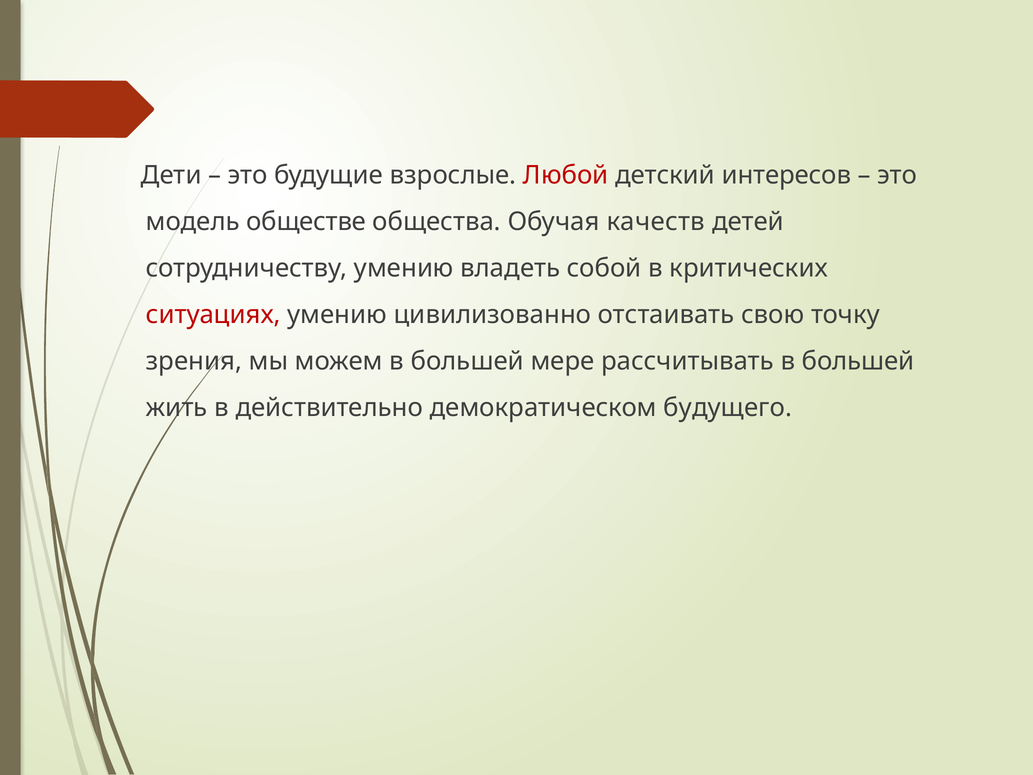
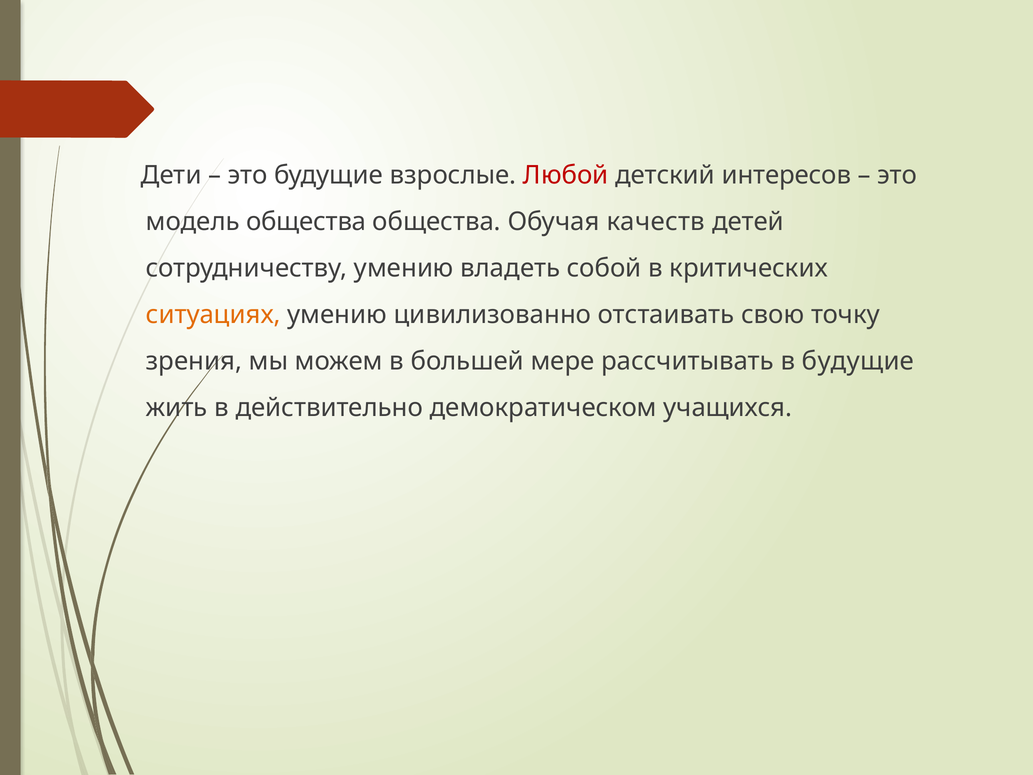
модель обществе: обществе -> общества
ситуациях colour: red -> orange
рассчитывать в большей: большей -> будущие
будущего: будущего -> учащихся
